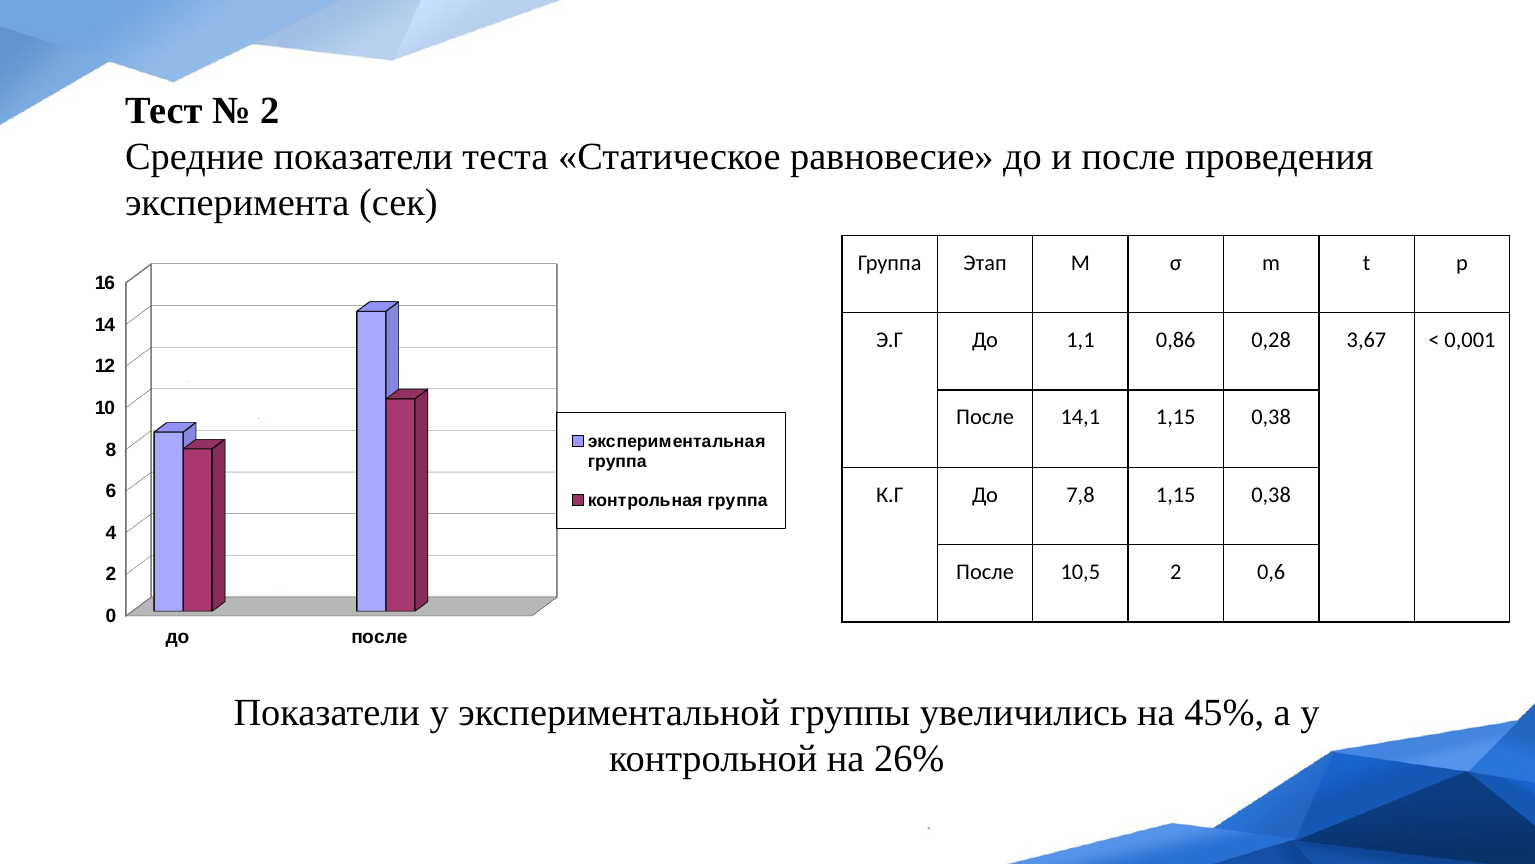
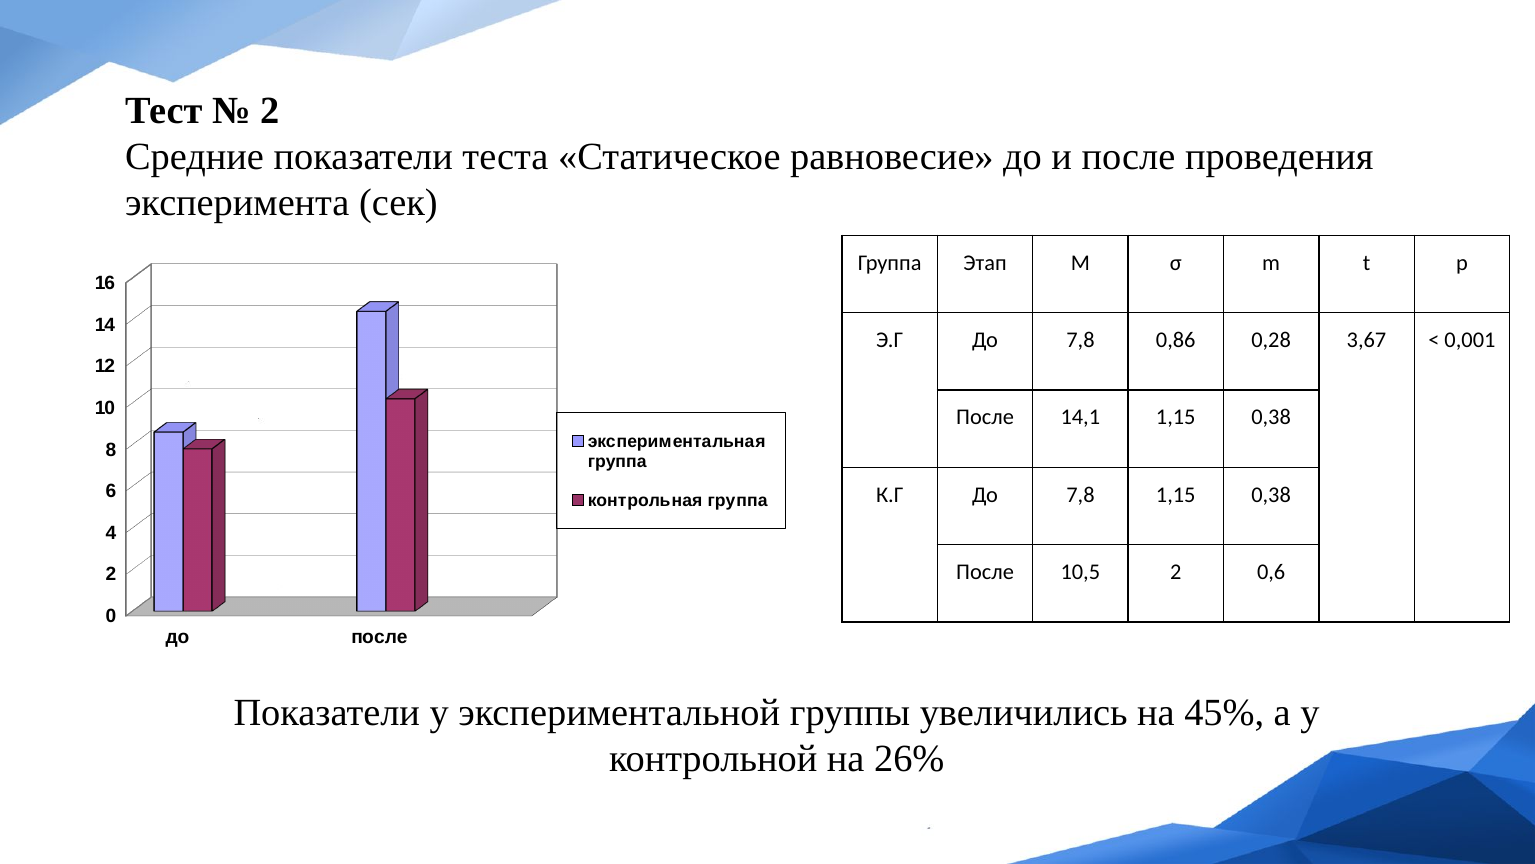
Э.Г До 1,1: 1,1 -> 7,8
